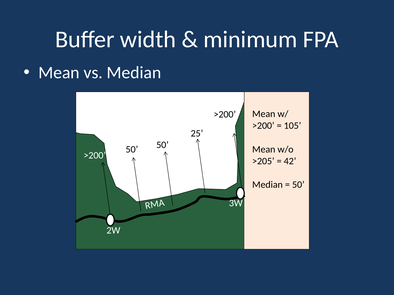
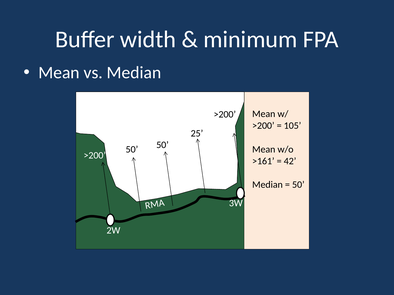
>205: >205 -> >161
